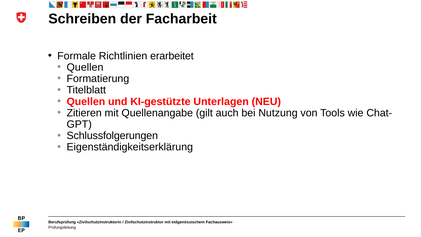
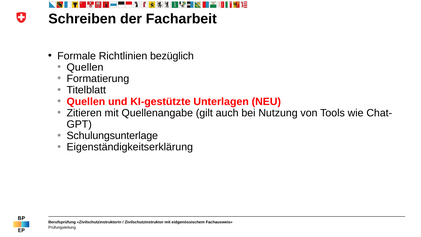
erarbeitet: erarbeitet -> bezüglich
Schlussfolgerungen: Schlussfolgerungen -> Schulungsunterlage
